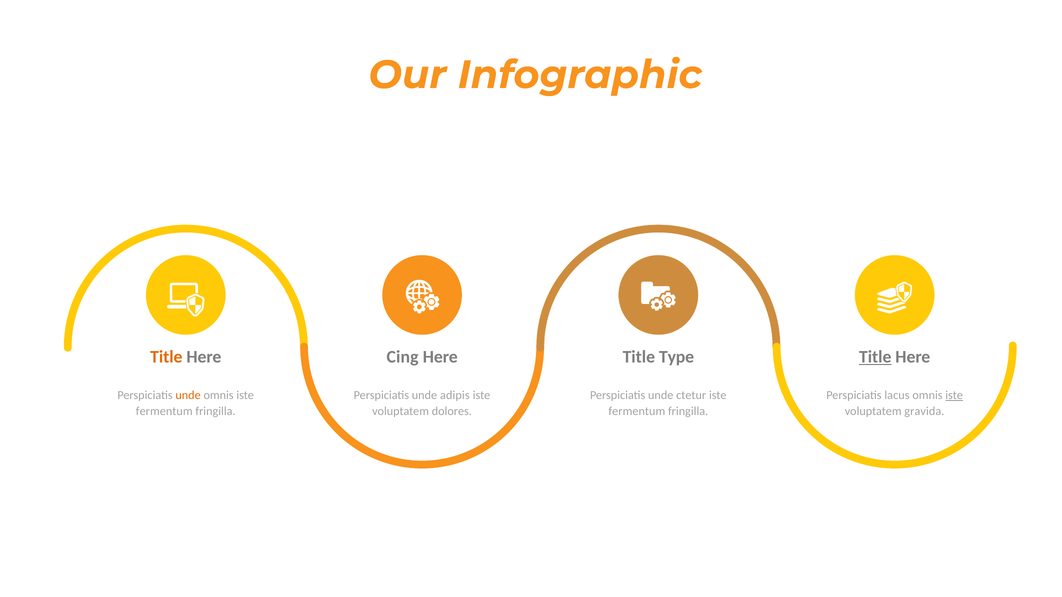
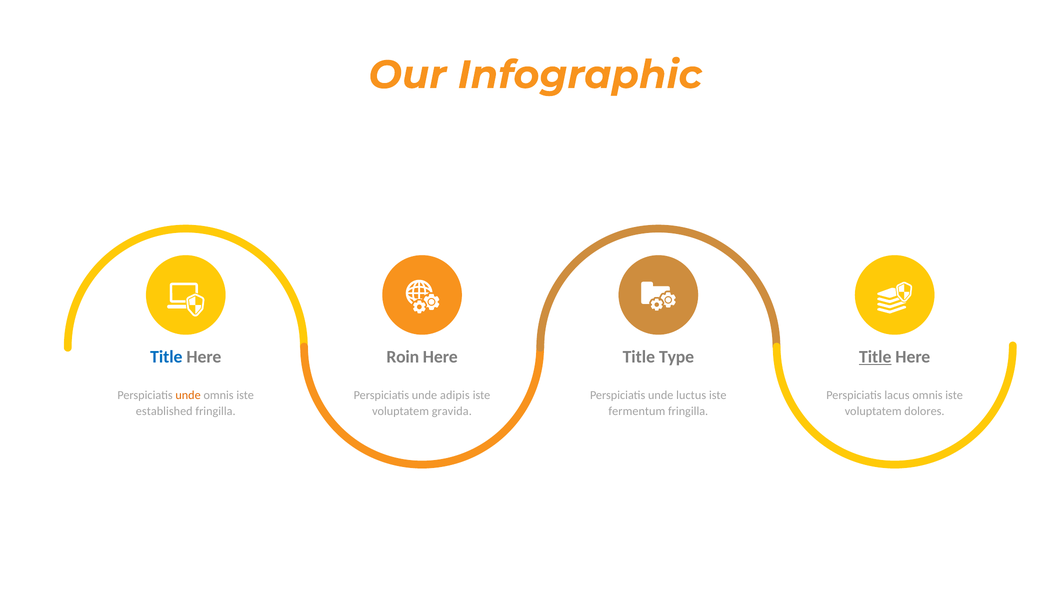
Title at (166, 357) colour: orange -> blue
Cing: Cing -> Roin
ctetur: ctetur -> luctus
iste at (954, 396) underline: present -> none
fermentum at (164, 412): fermentum -> established
dolores: dolores -> gravida
gravida: gravida -> dolores
